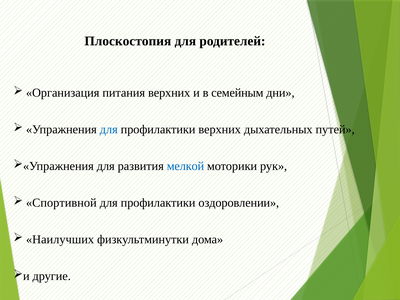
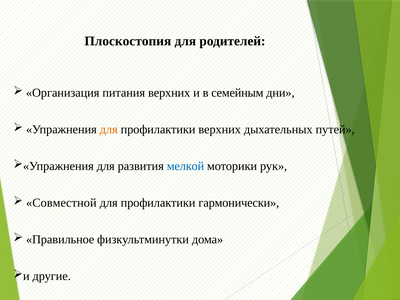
для at (109, 130) colour: blue -> orange
Спортивной: Спортивной -> Совместной
оздоровлении: оздоровлении -> гармонически
Наилучших: Наилучших -> Правильное
